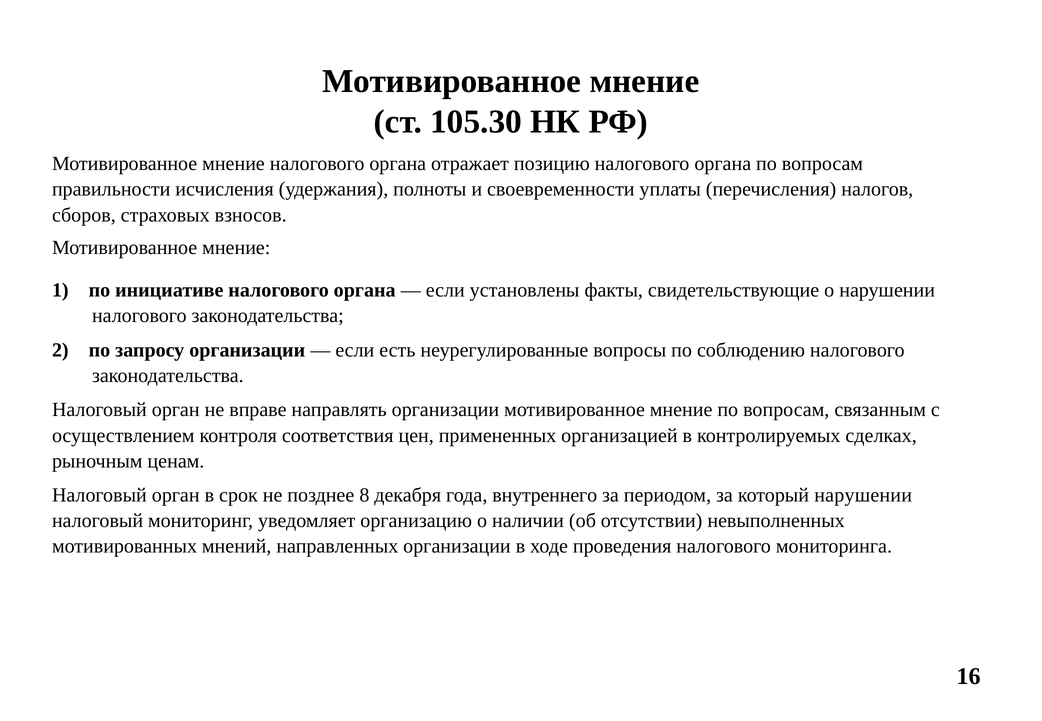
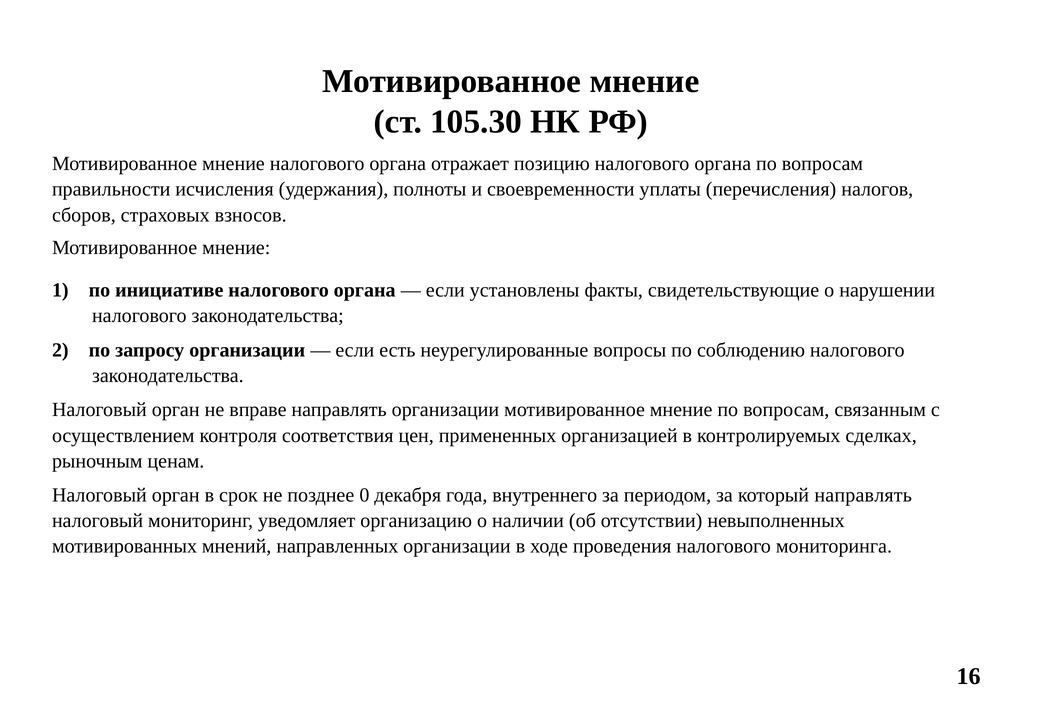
8: 8 -> 0
который нарушении: нарушении -> направлять
